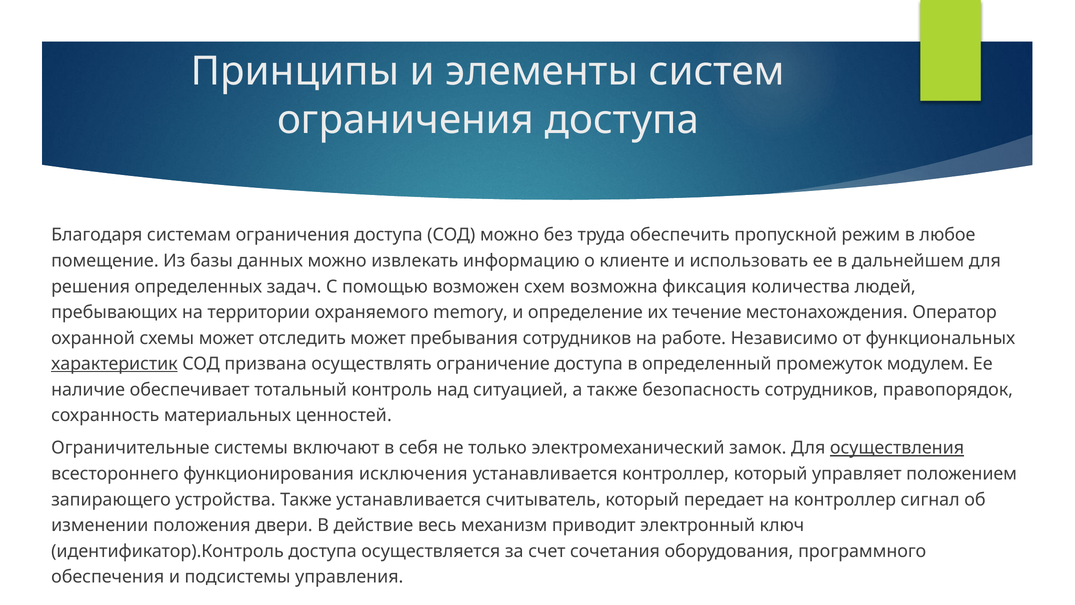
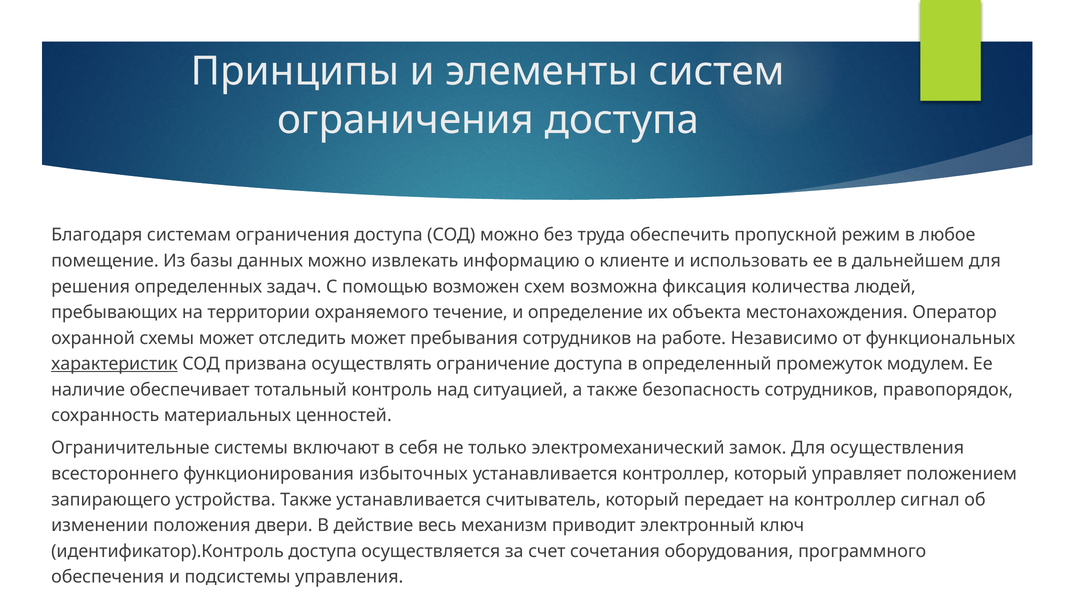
memory: memory -> течение
течение: течение -> объекта
осуществления underline: present -> none
исключения: исключения -> избыточных
